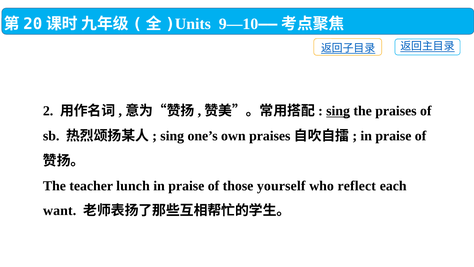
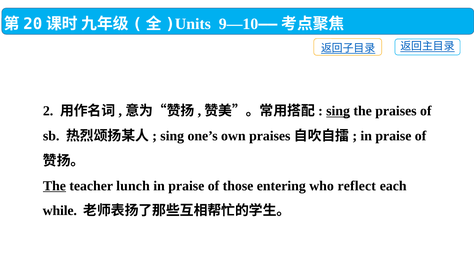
The at (54, 186) underline: none -> present
yourself: yourself -> entering
want: want -> while
